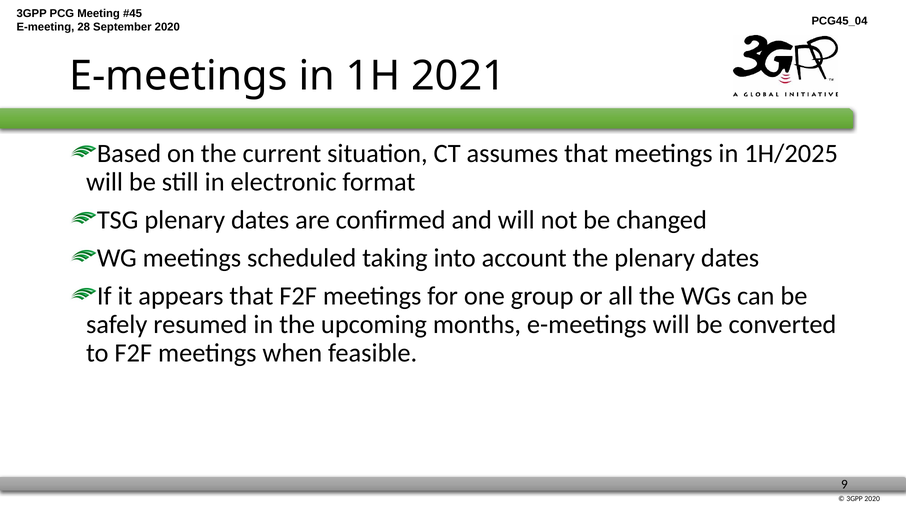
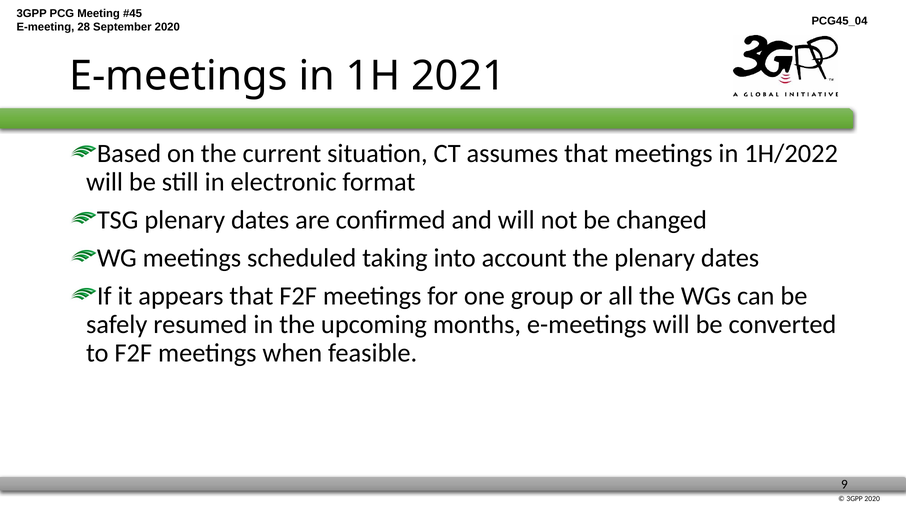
1H/2025: 1H/2025 -> 1H/2022
